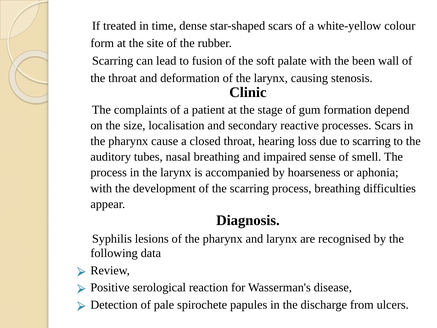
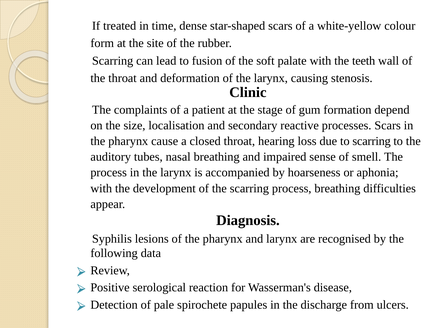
been: been -> teeth
